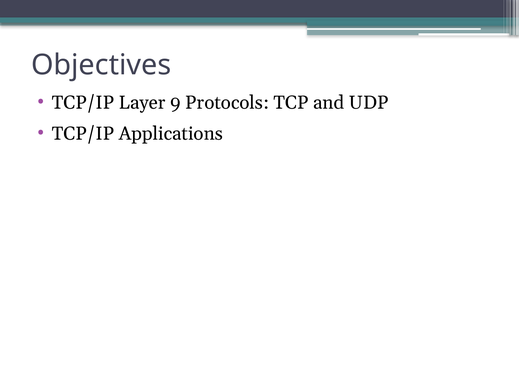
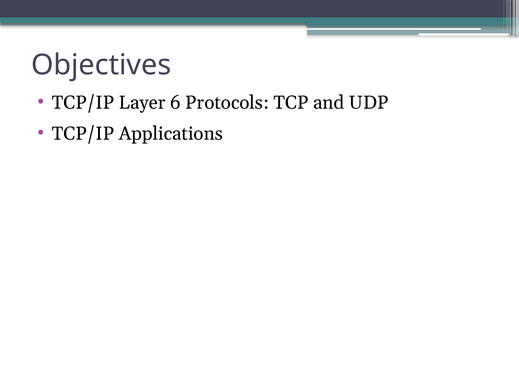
9: 9 -> 6
